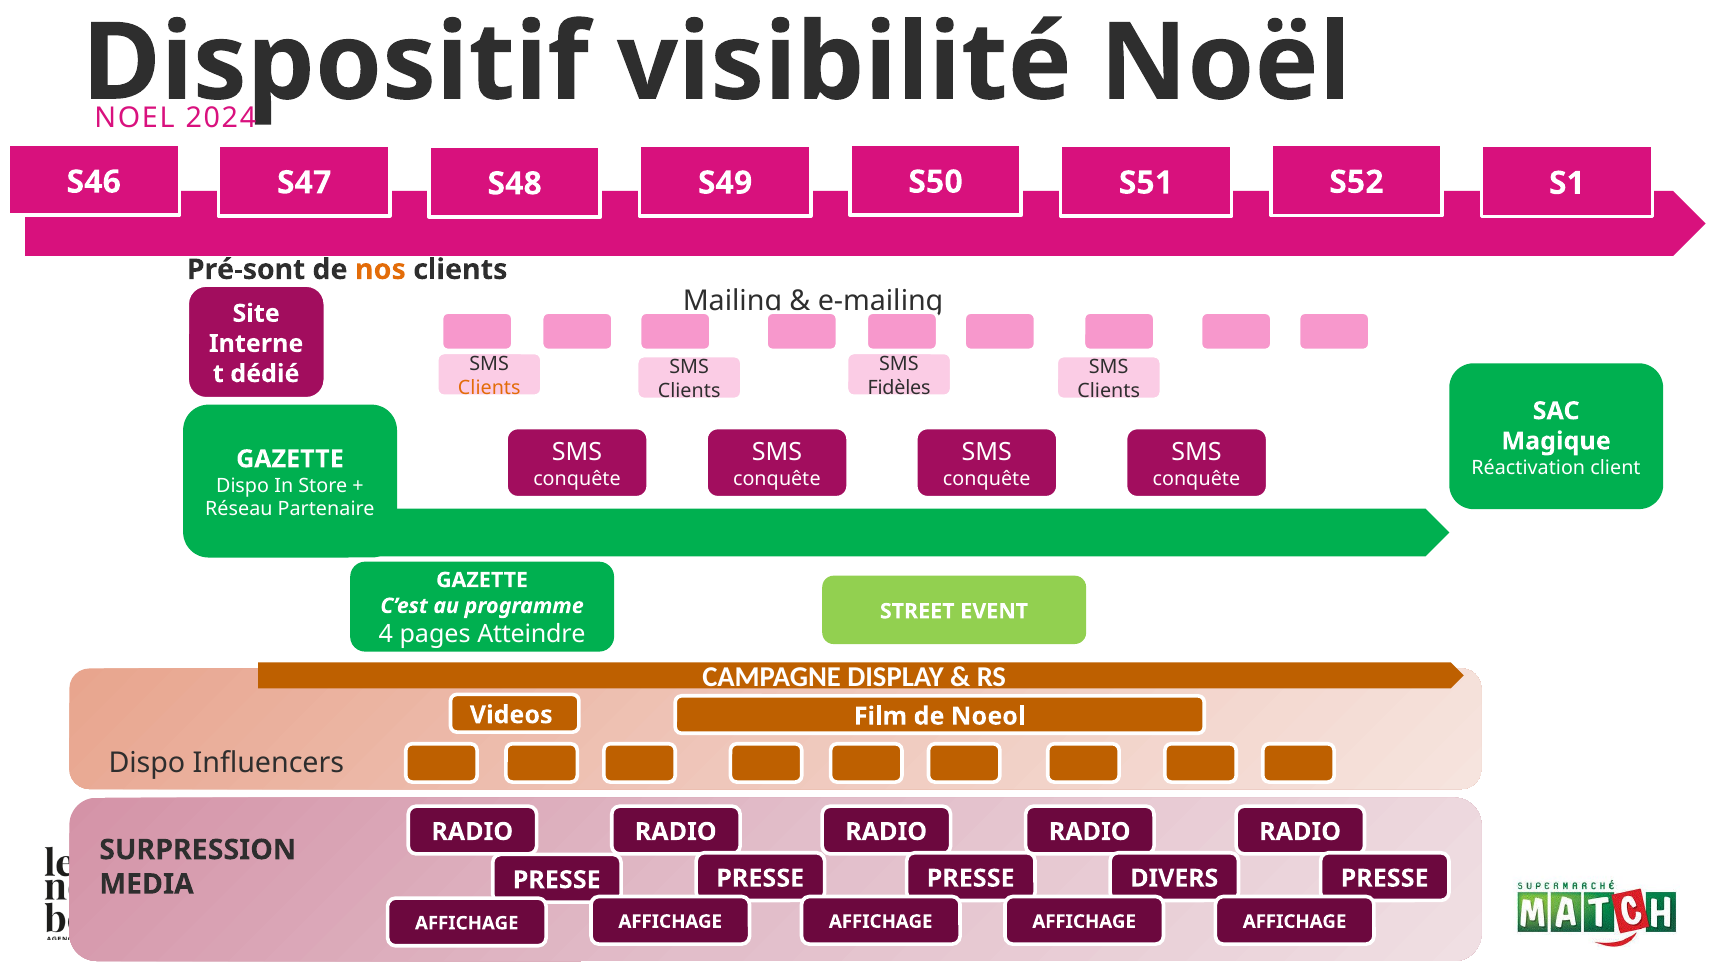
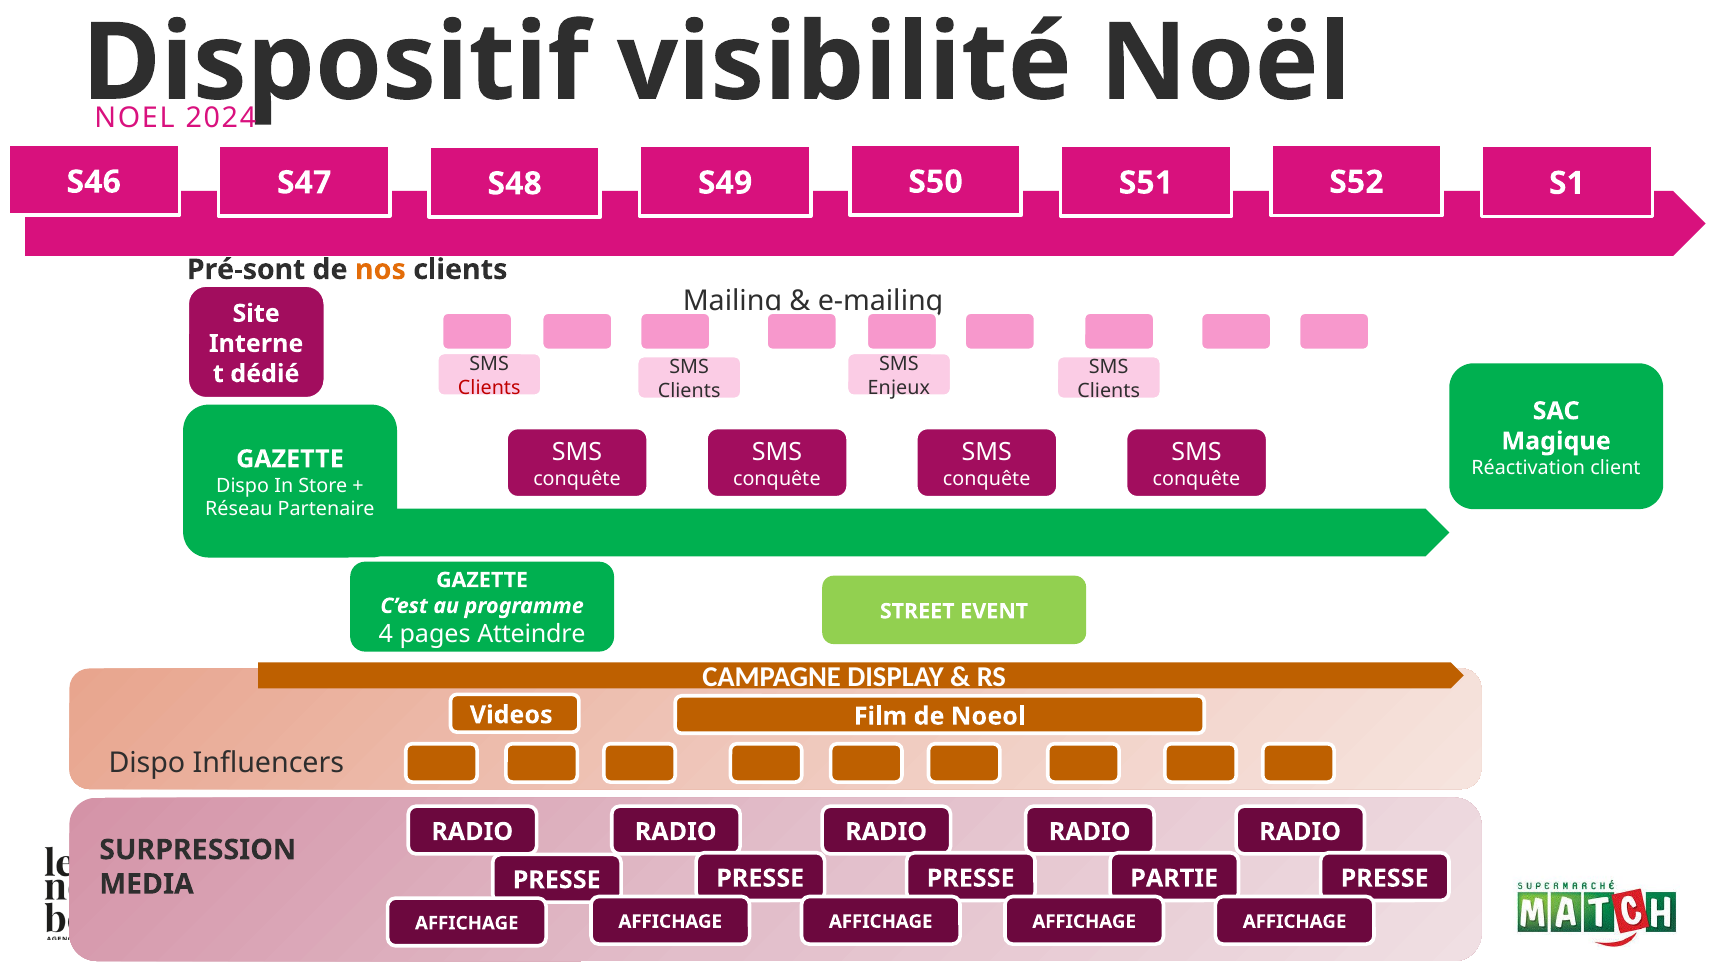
Clients at (489, 387) colour: orange -> red
Fidèles: Fidèles -> Enjeux
DIVERS: DIVERS -> PARTIE
